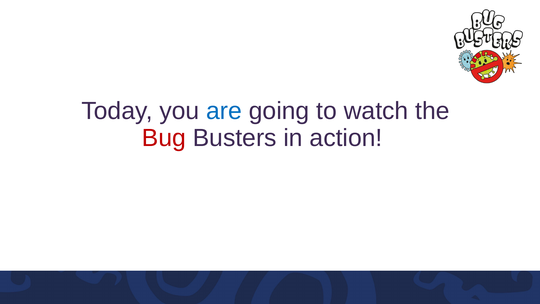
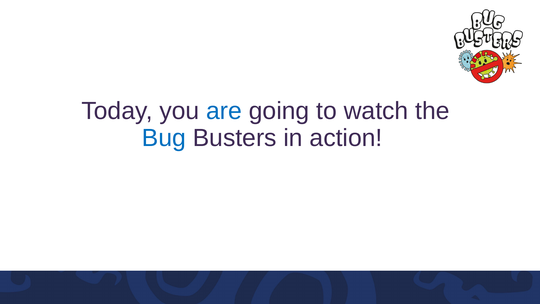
Bug colour: red -> blue
